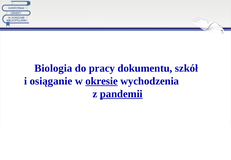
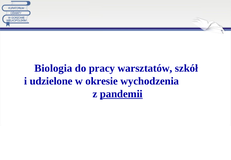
dokumentu: dokumentu -> warsztatów
osiąganie: osiąganie -> udzielone
okresie underline: present -> none
